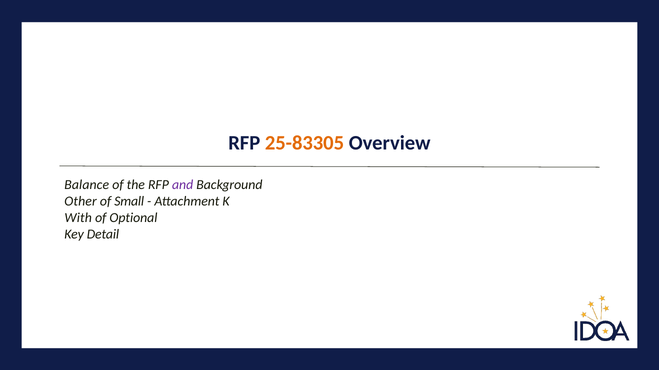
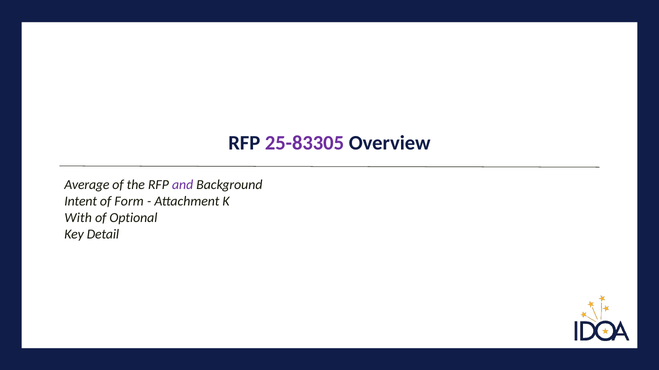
25-83305 colour: orange -> purple
Balance: Balance -> Average
Other: Other -> Intent
Small: Small -> Form
